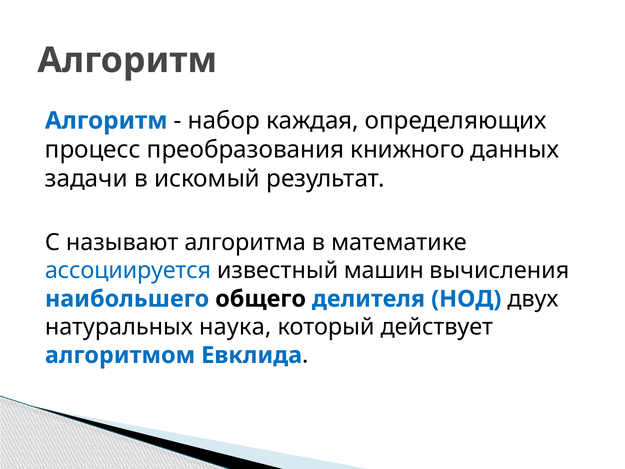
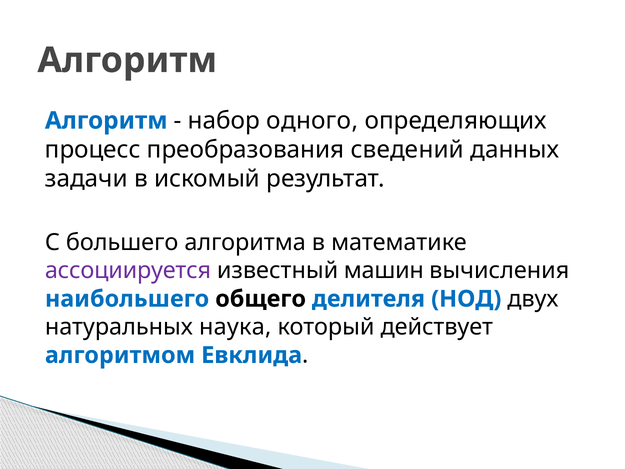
каждая: каждая -> одного
книжного: книжного -> сведений
называют: называют -> большего
ассоциируется colour: blue -> purple
